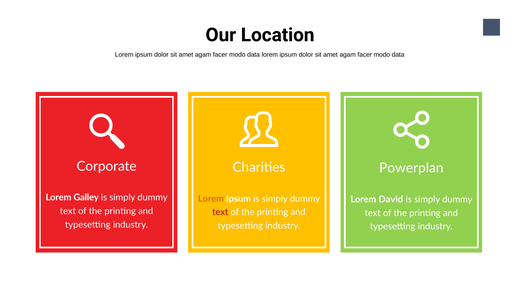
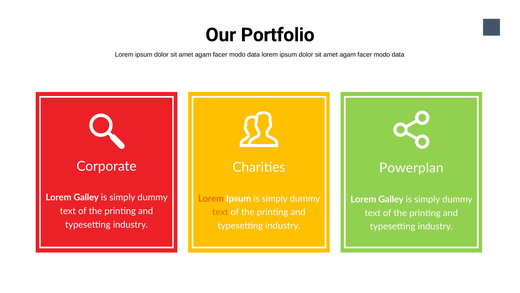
Location: Location -> Portfolio
David at (391, 199): David -> Galley
text at (220, 212) colour: red -> orange
